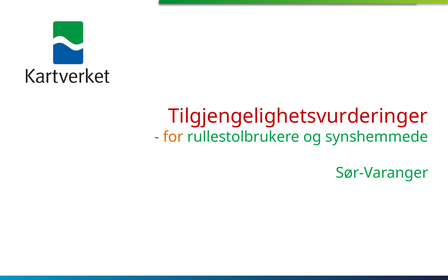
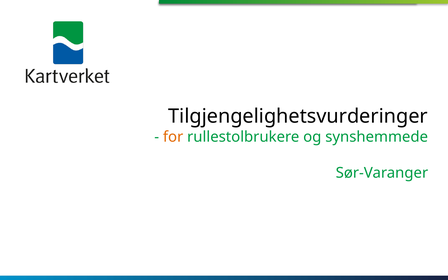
Tilgjengelighetsvurderinger colour: red -> black
